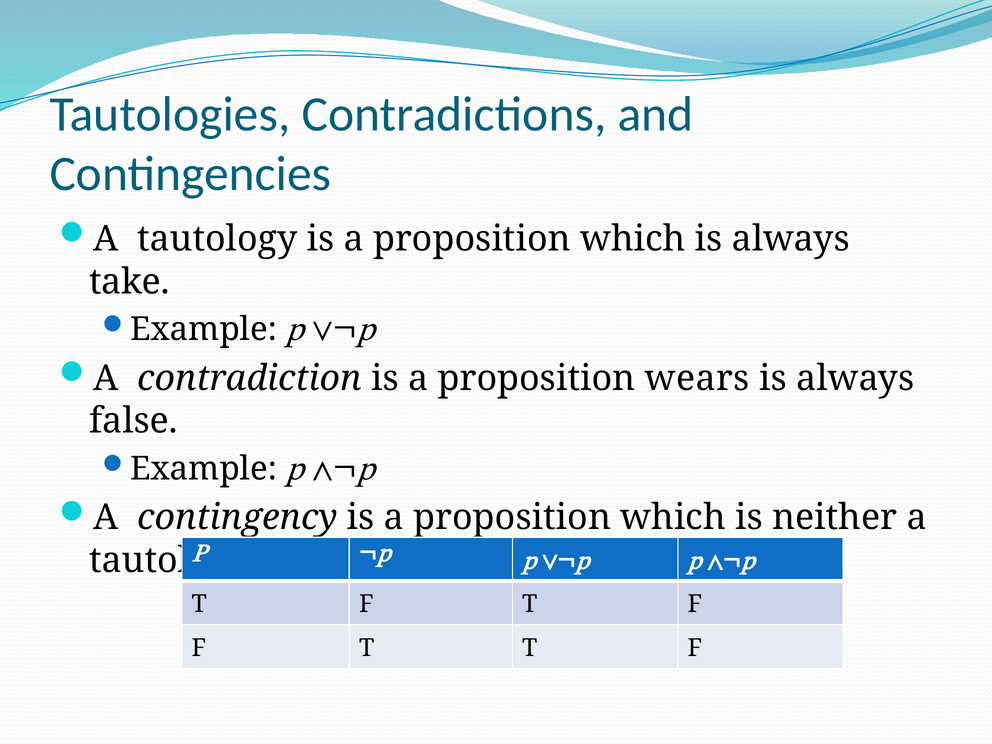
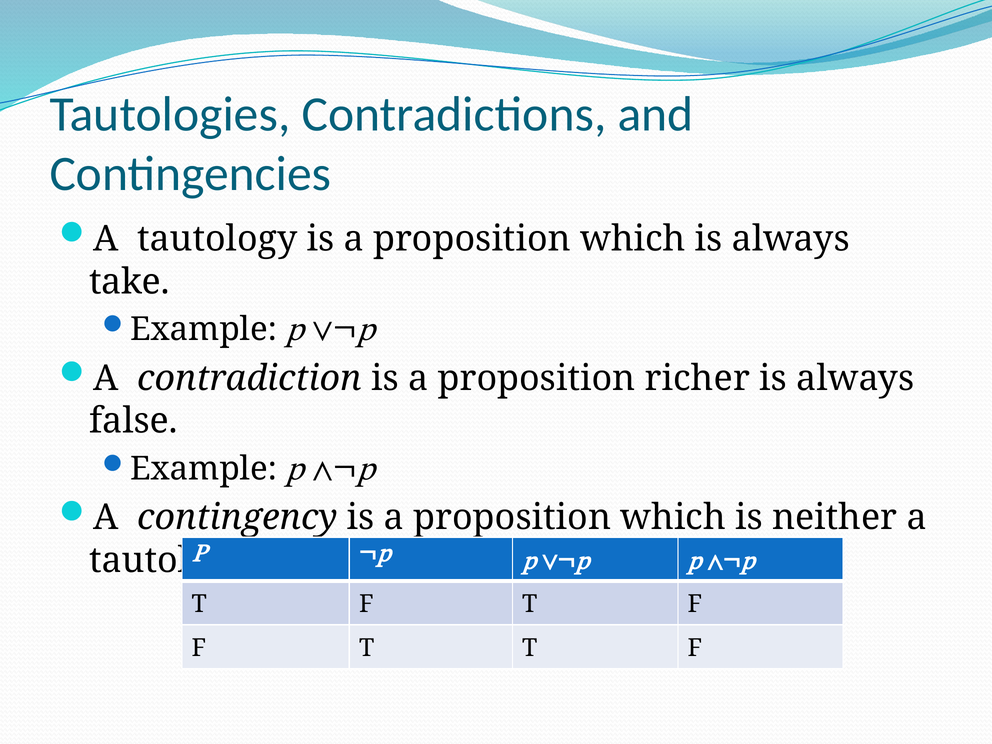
wears: wears -> richer
